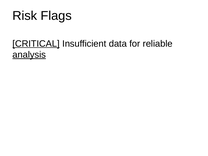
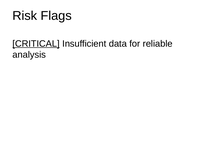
analysis underline: present -> none
